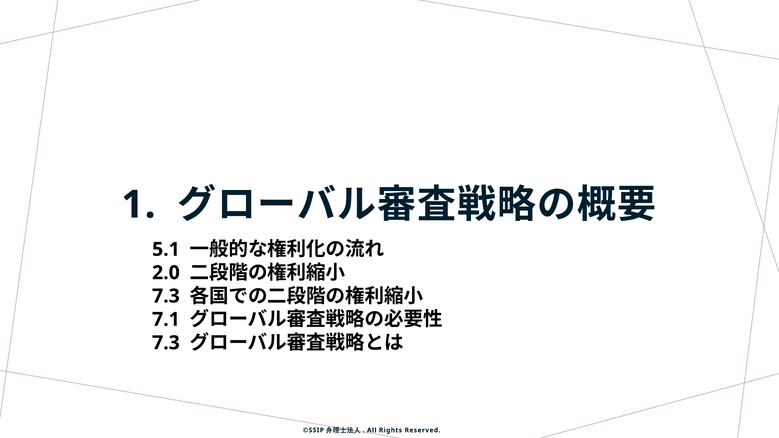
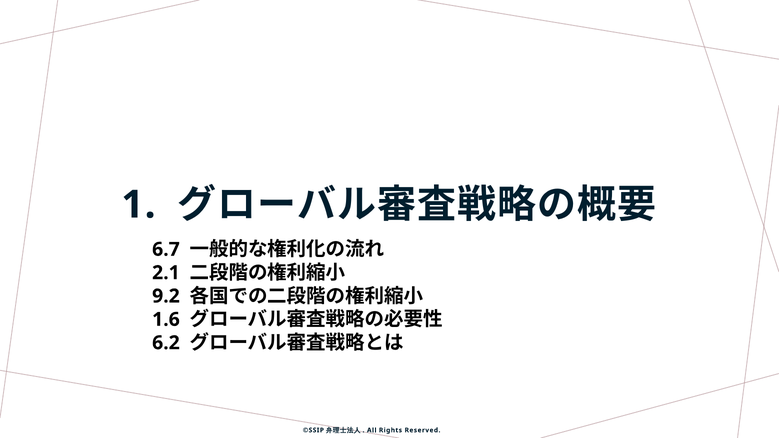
5.1: 5.1 -> 6.7
2.0: 2.0 -> 2.1
7.3 at (166, 296): 7.3 -> 9.2
7.1: 7.1 -> 1.6
7.3 at (166, 343): 7.3 -> 6.2
